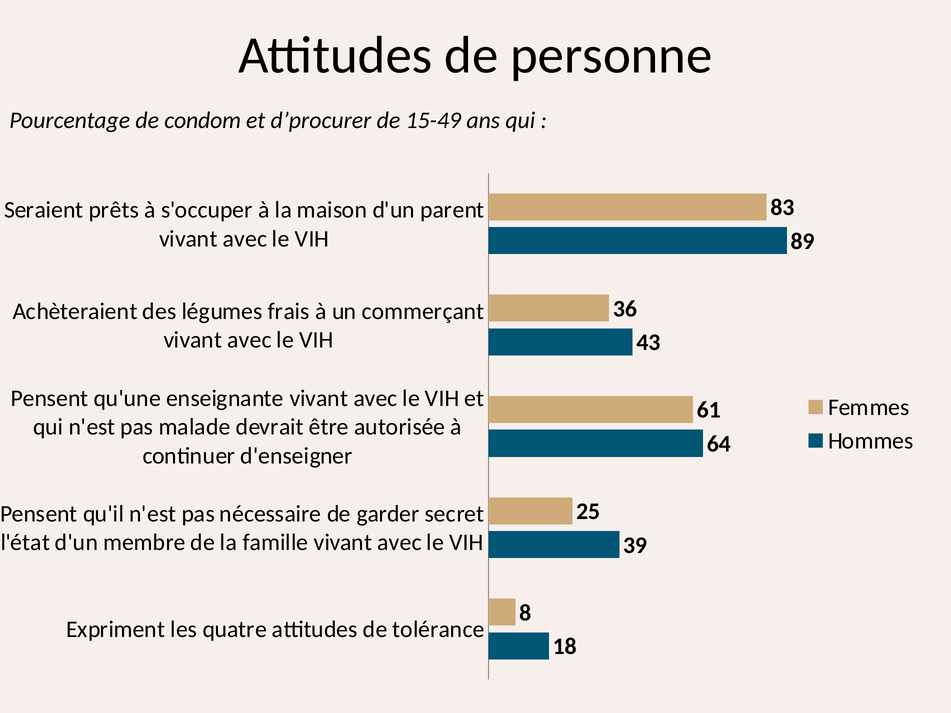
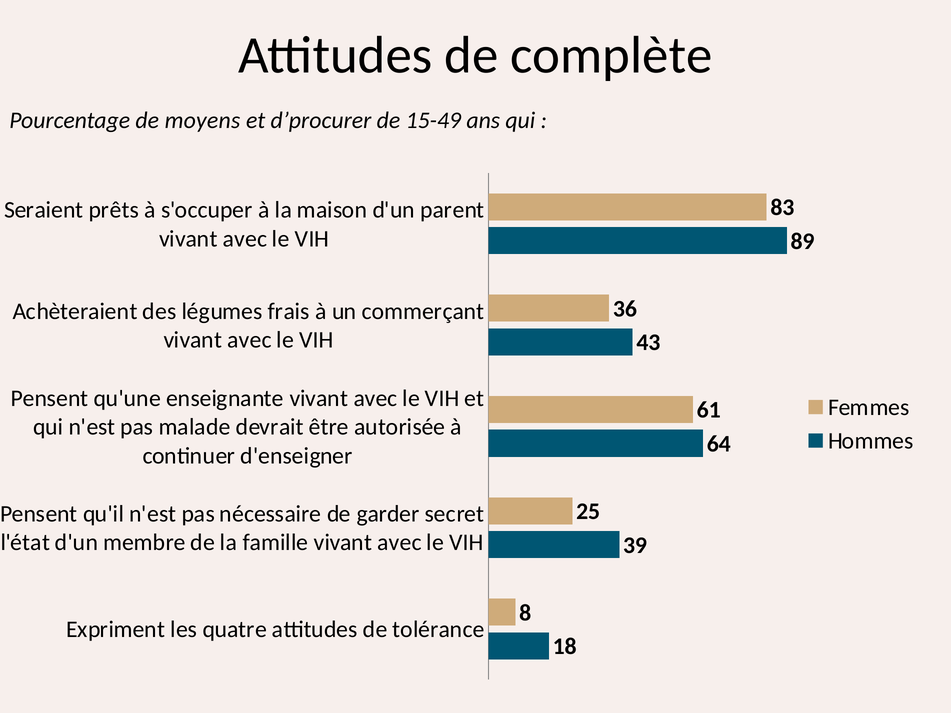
personne: personne -> complète
condom: condom -> moyens
